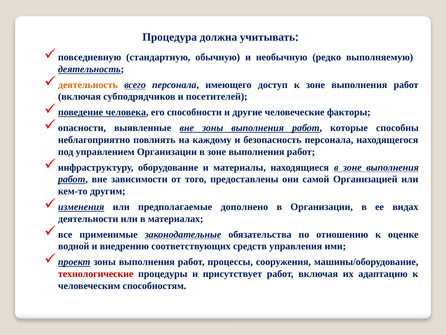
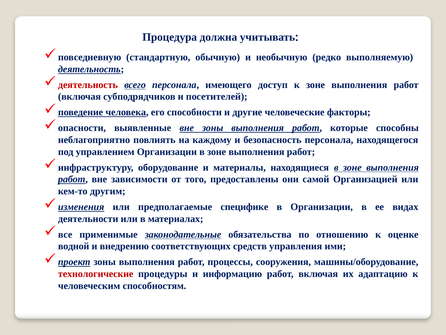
деятельность at (88, 85) colour: orange -> red
дополнено: дополнено -> специфике
присутствует: присутствует -> информацию
